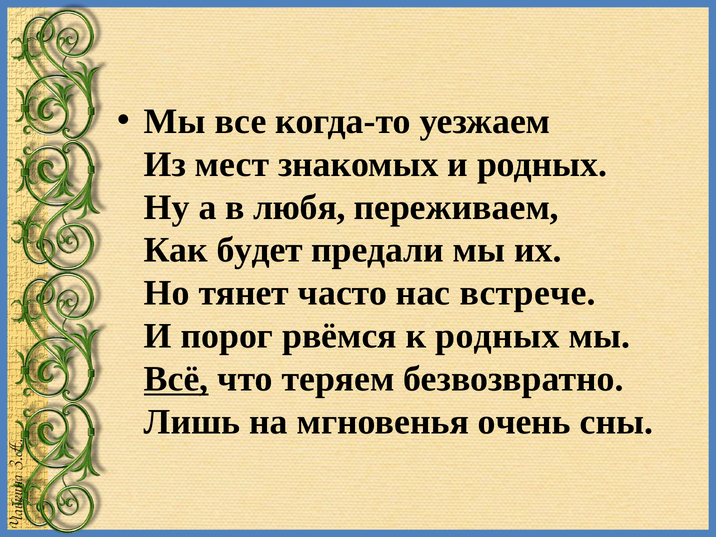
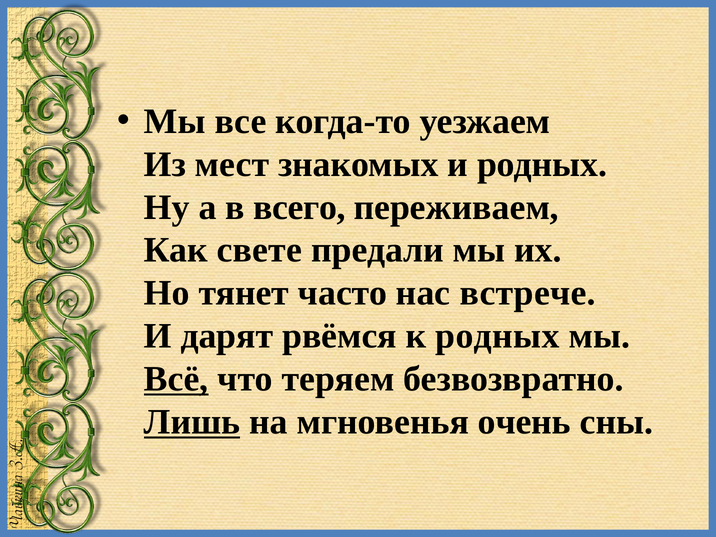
любя: любя -> всего
будет: будет -> свете
порог: порог -> дарят
Лишь underline: none -> present
